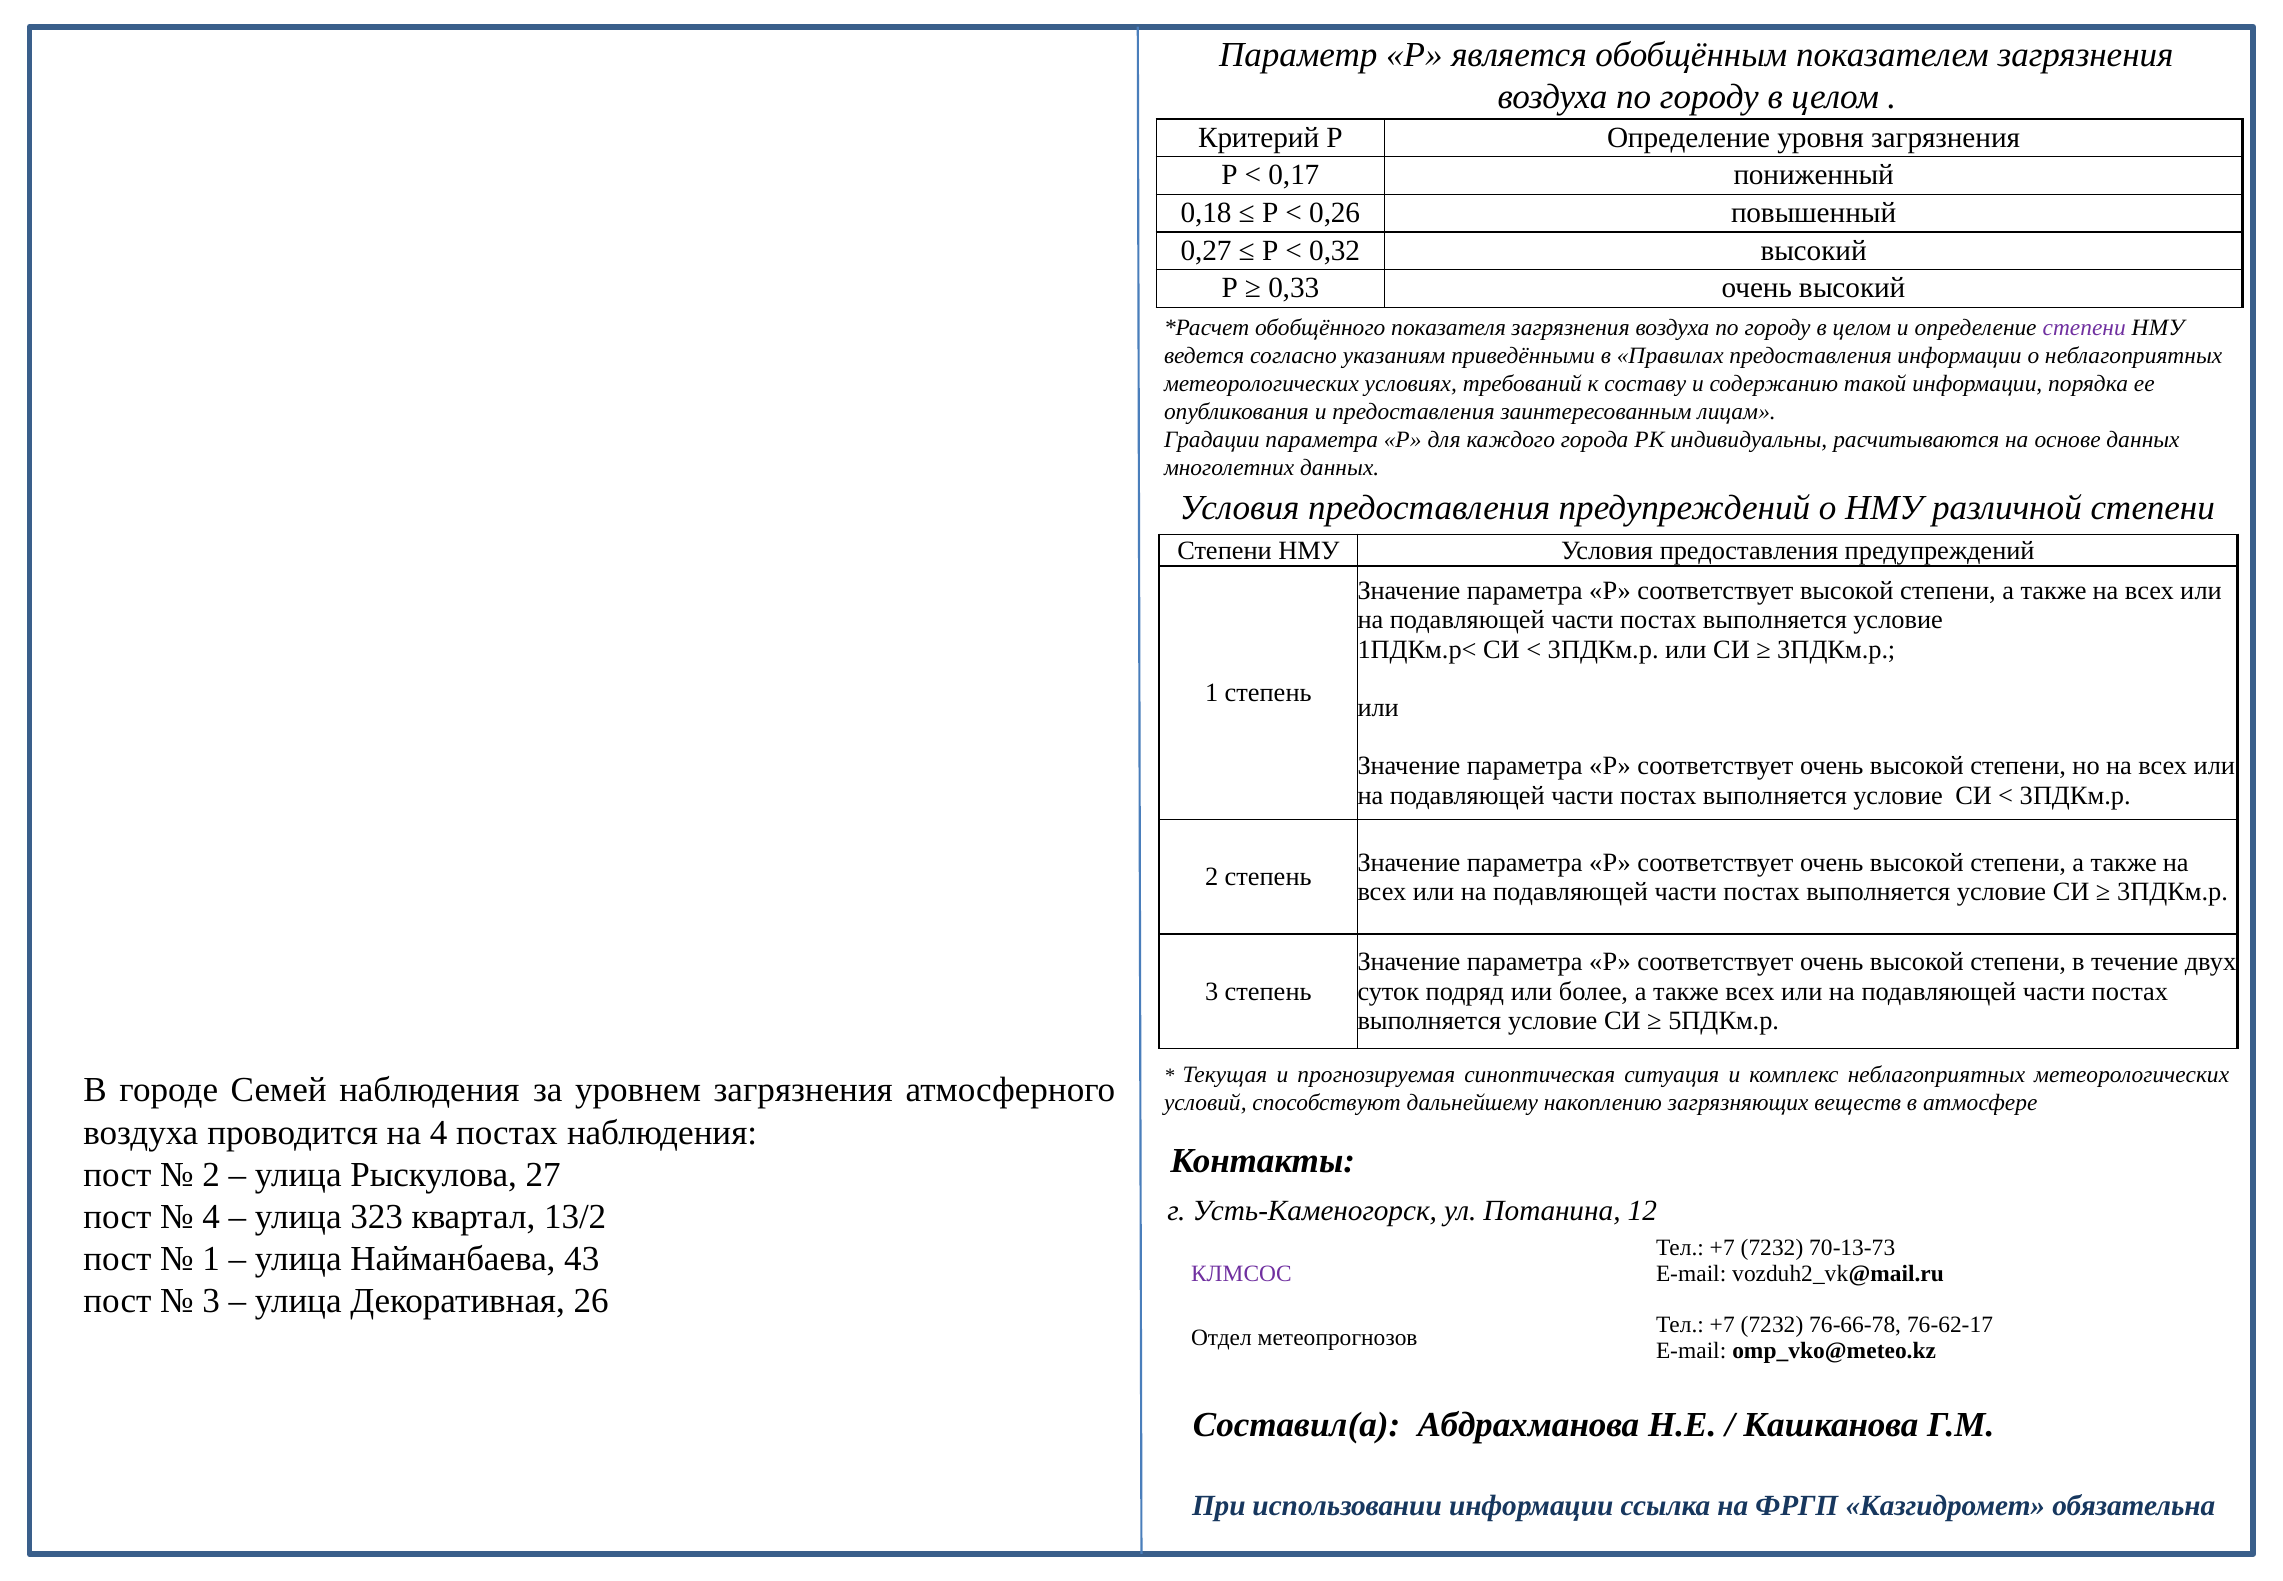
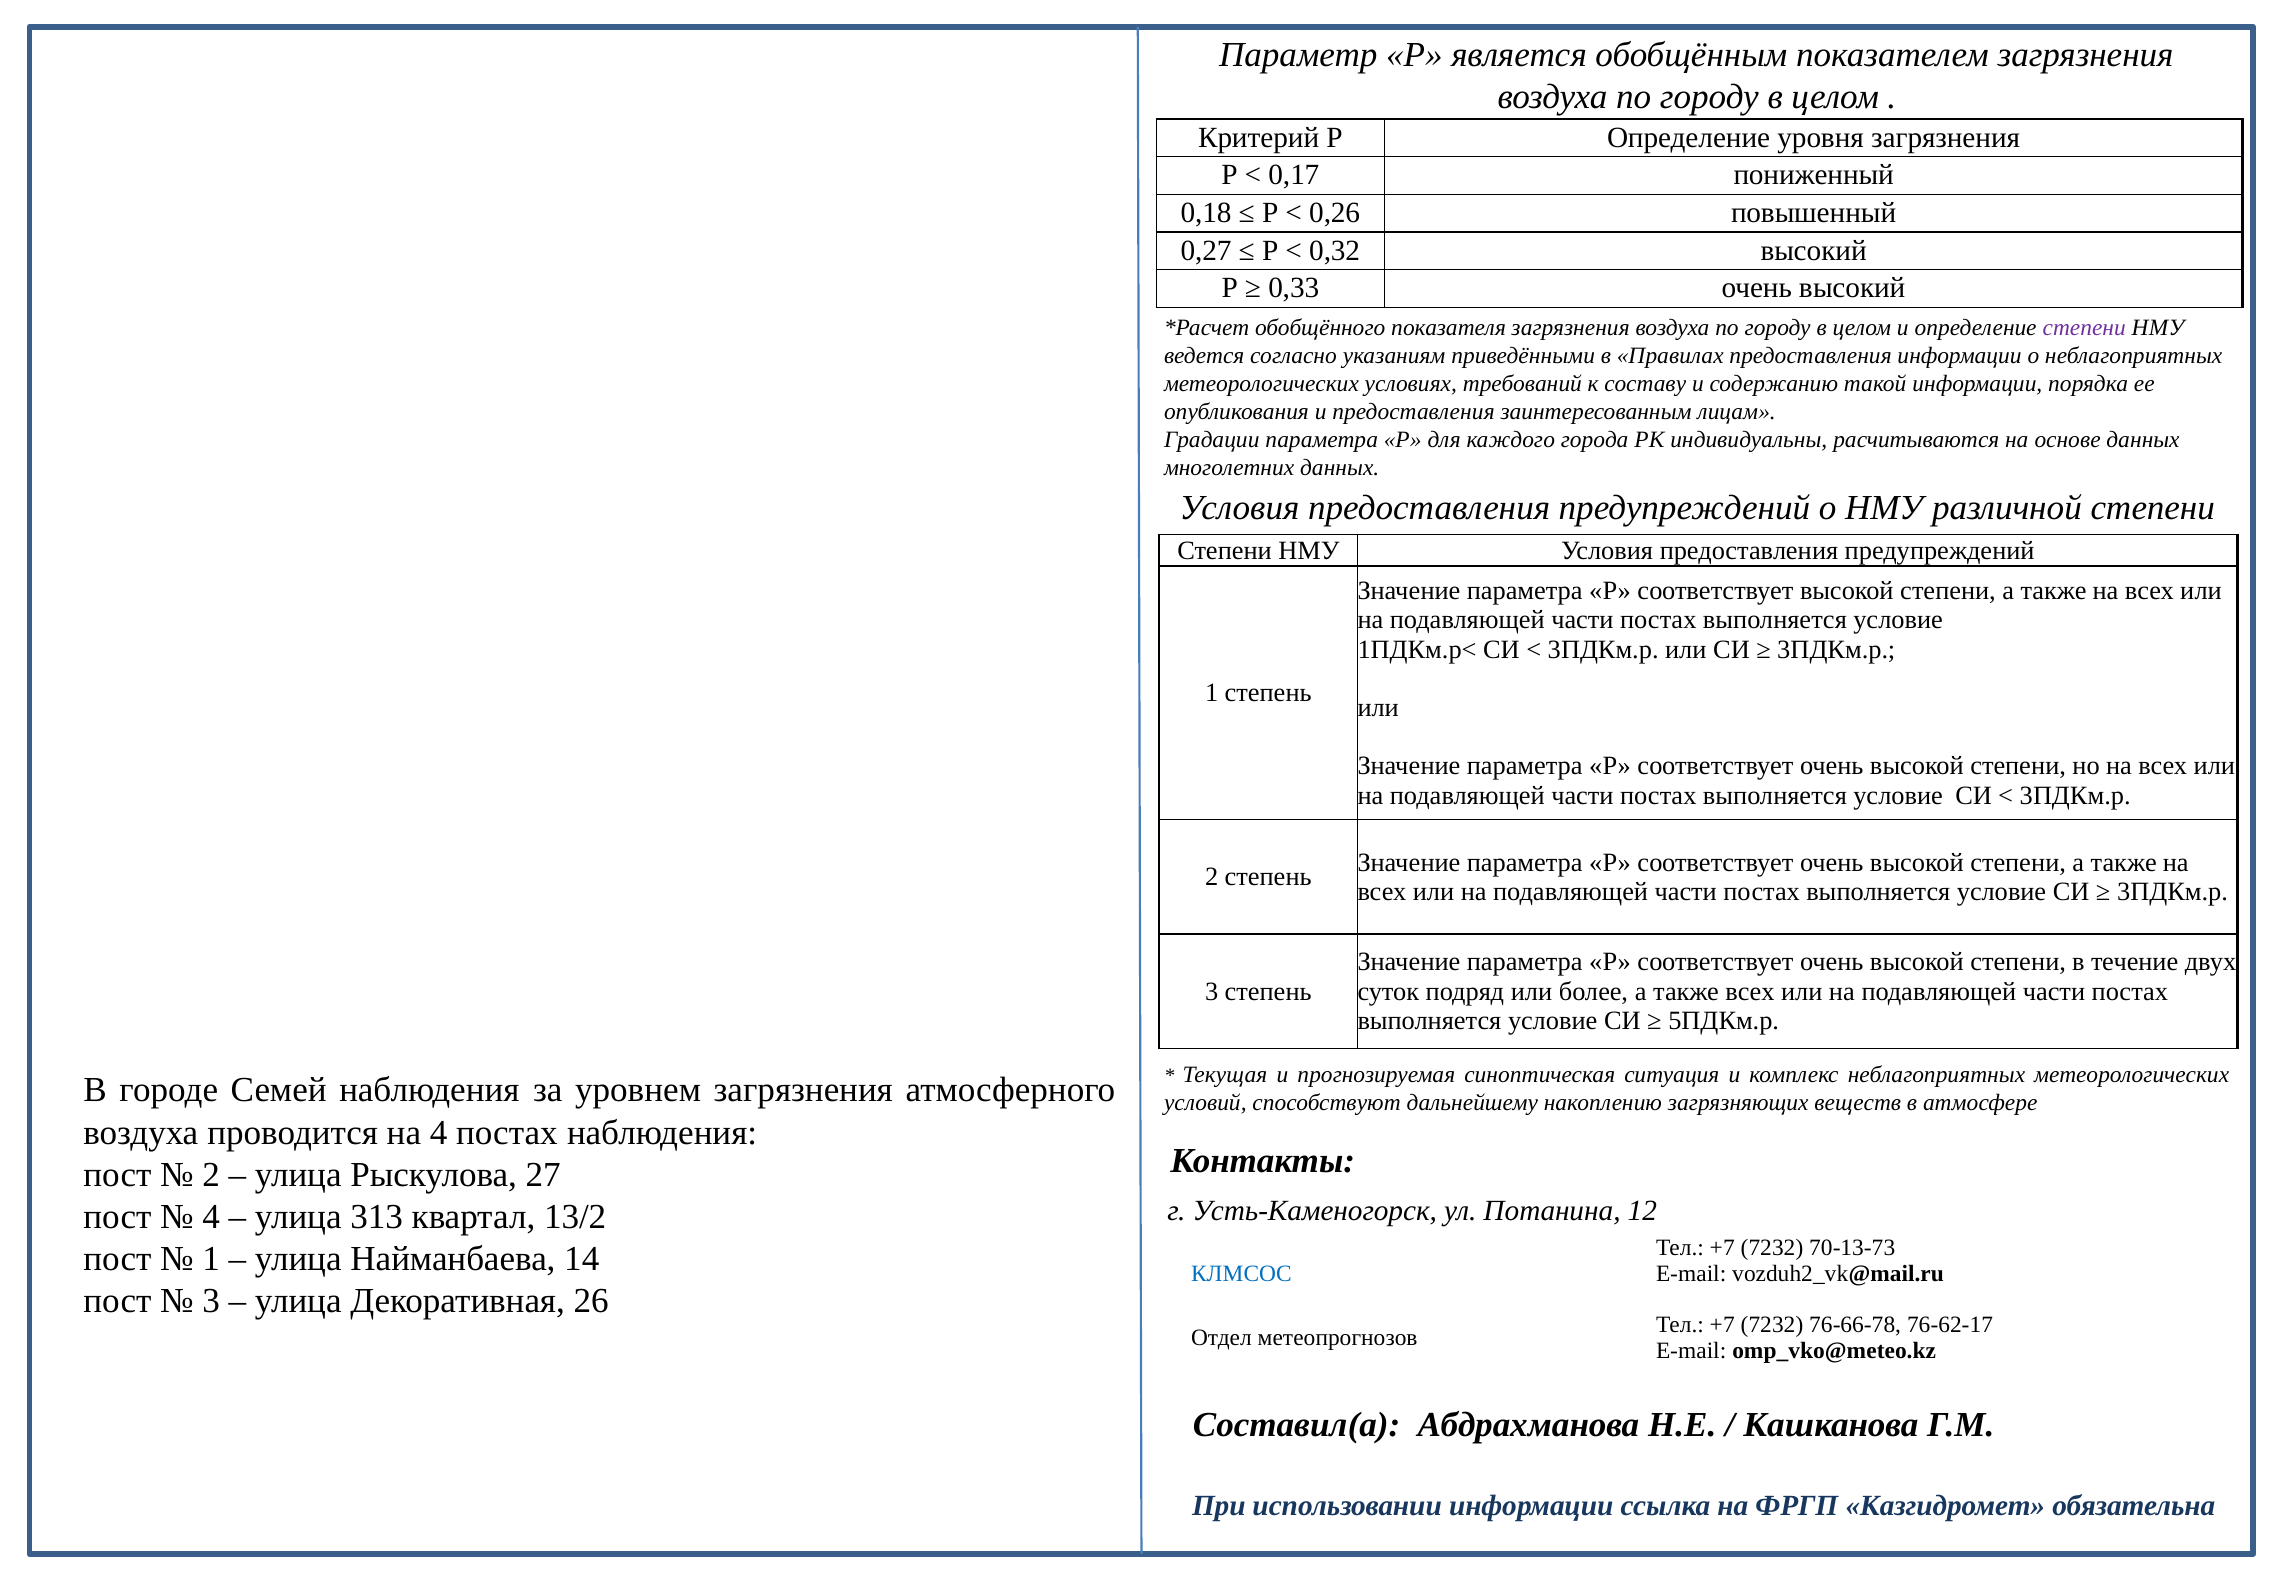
323: 323 -> 313
43: 43 -> 14
КЛМСОС colour: purple -> blue
